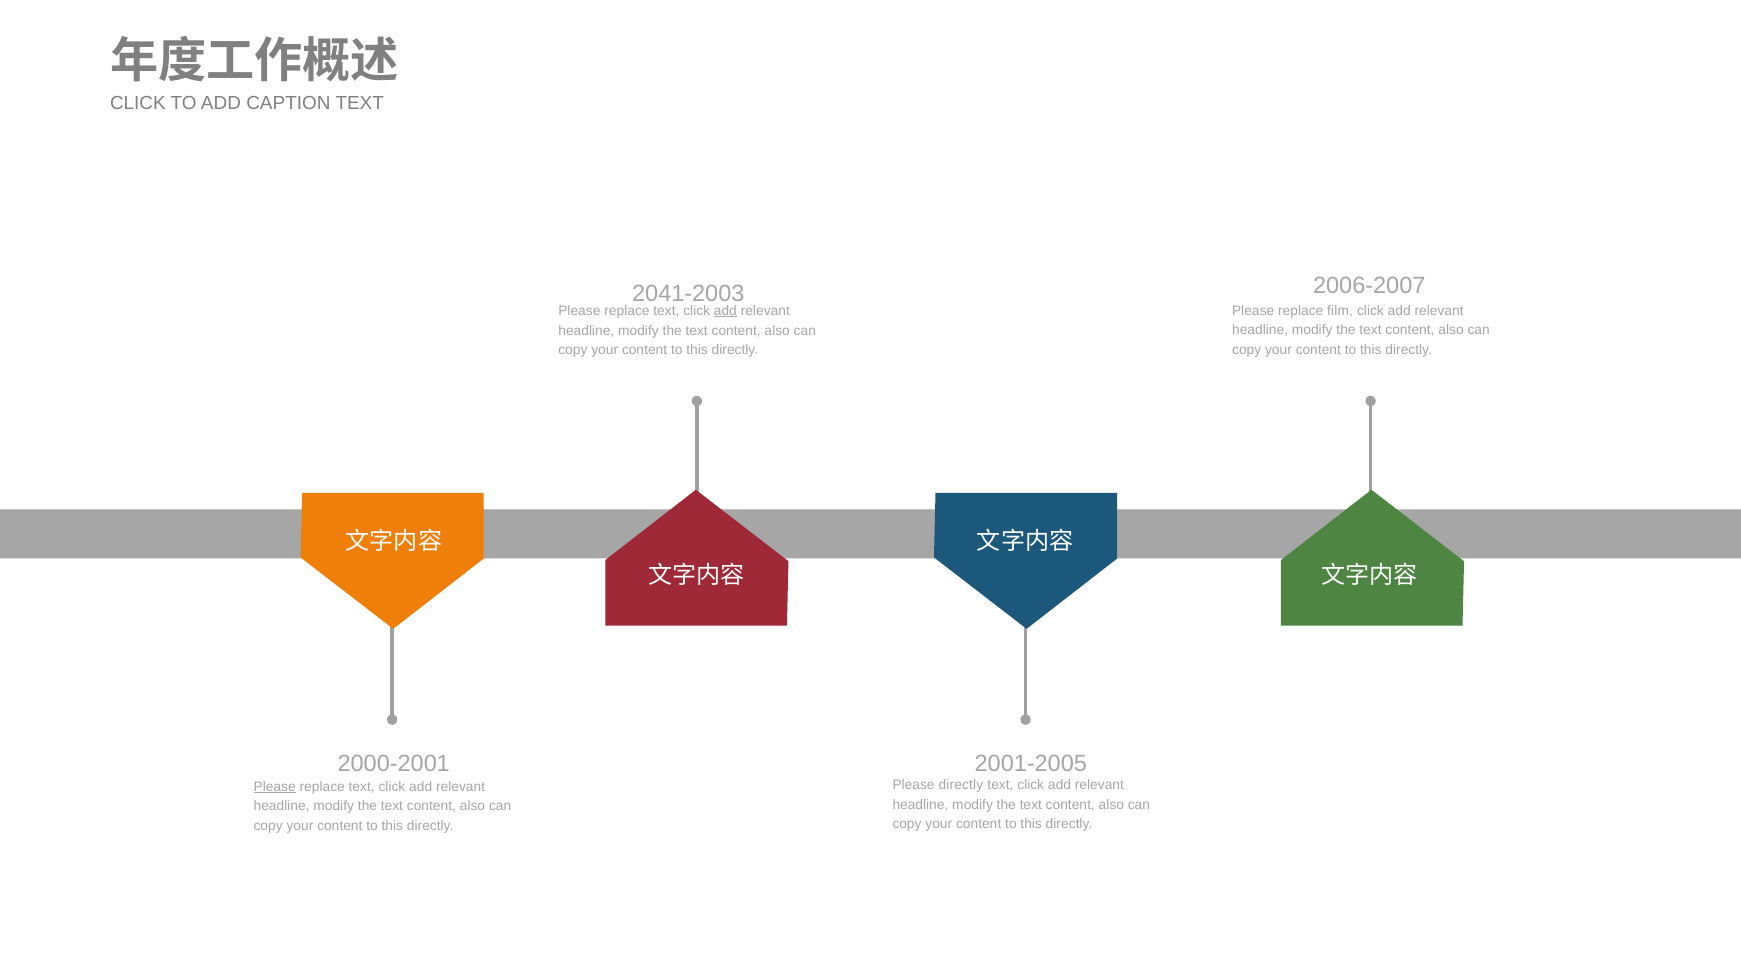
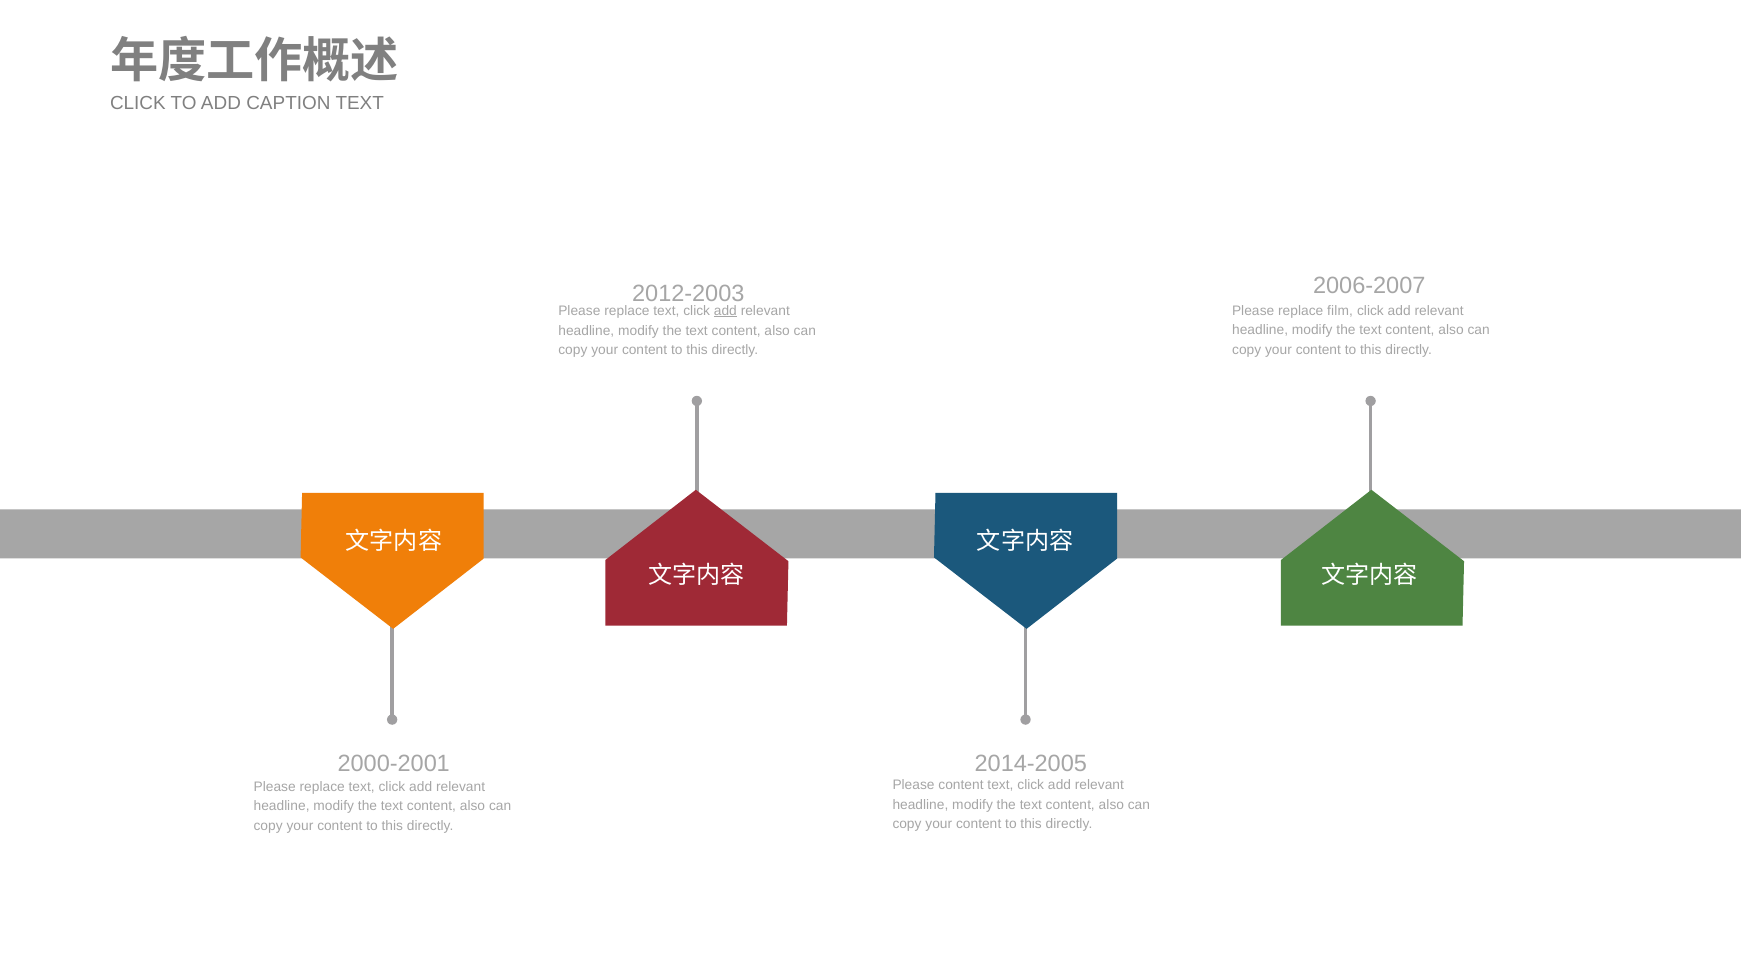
2041-2003: 2041-2003 -> 2012-2003
2001-2005: 2001-2005 -> 2014-2005
Please directly: directly -> content
Please at (275, 787) underline: present -> none
